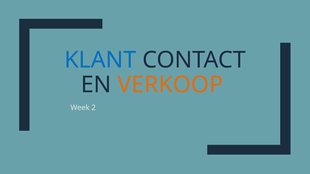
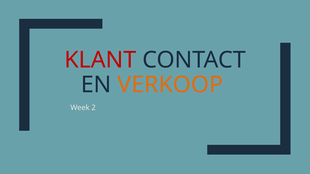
KLANT colour: blue -> red
